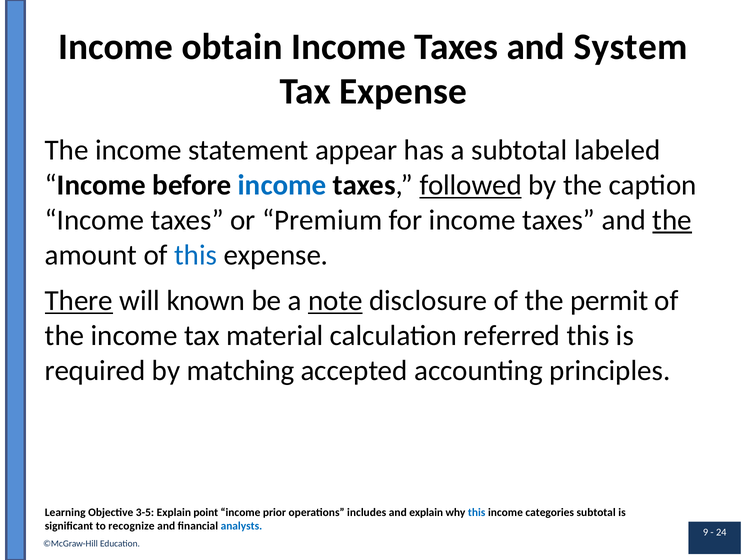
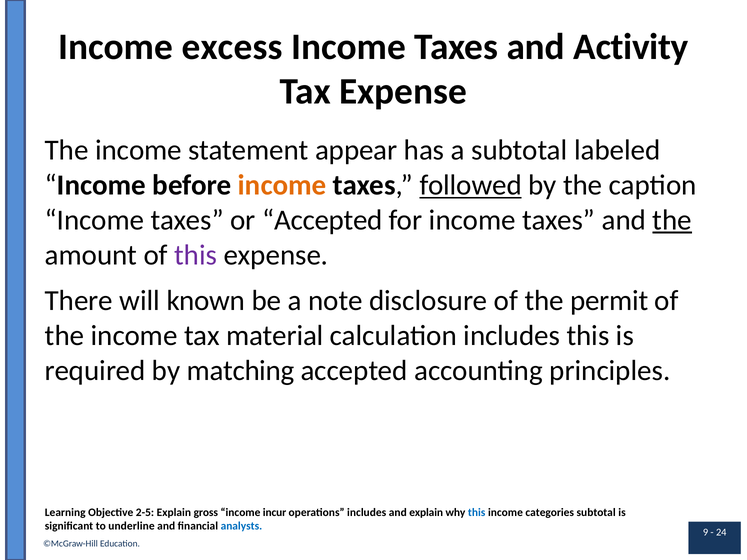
obtain: obtain -> excess
System: System -> Activity
income at (282, 185) colour: blue -> orange
or Premium: Premium -> Accepted
this at (196, 255) colour: blue -> purple
There underline: present -> none
note underline: present -> none
calculation referred: referred -> includes
3-5: 3-5 -> 2-5
point: point -> gross
prior: prior -> incur
recognize: recognize -> underline
